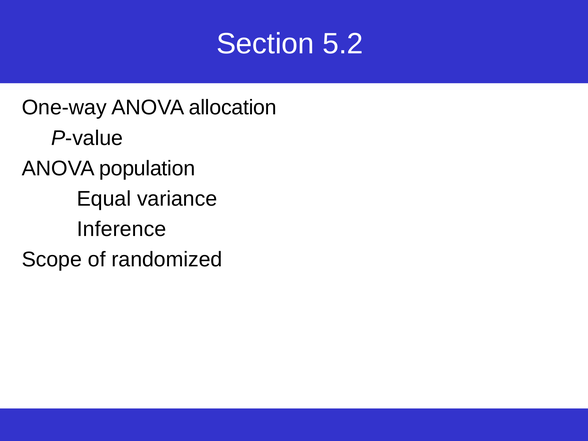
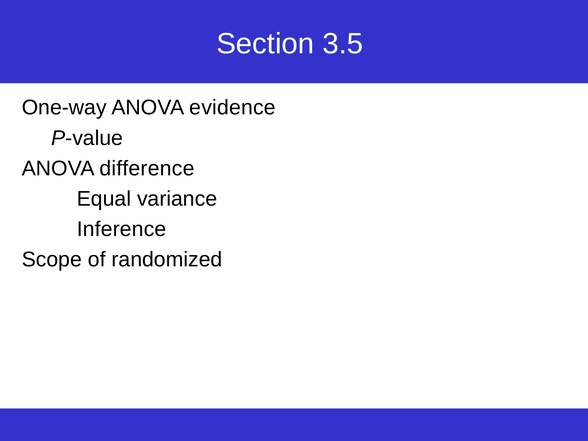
5.2: 5.2 -> 3.5
allocation: allocation -> evidence
population: population -> difference
